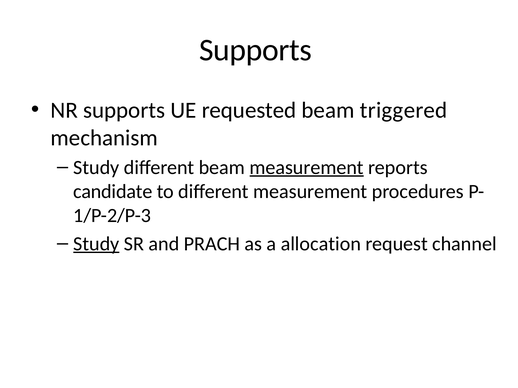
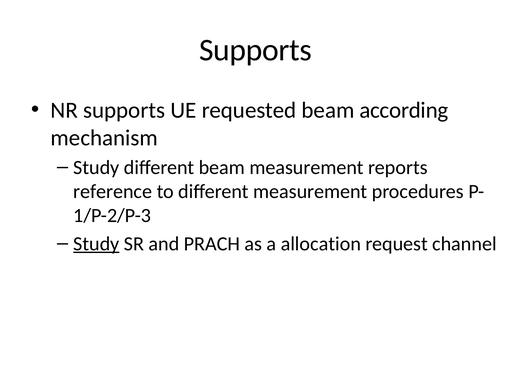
triggered: triggered -> according
measurement at (307, 168) underline: present -> none
candidate: candidate -> reference
